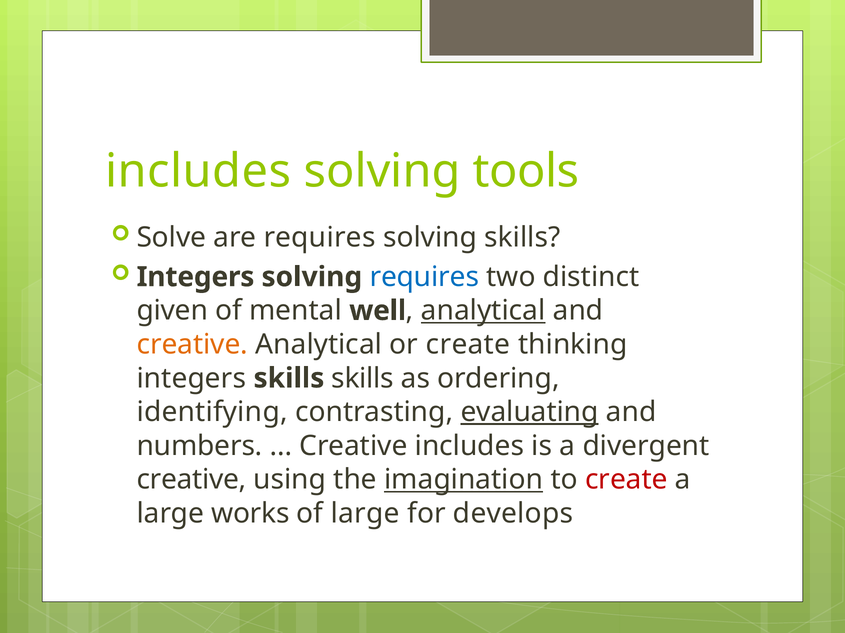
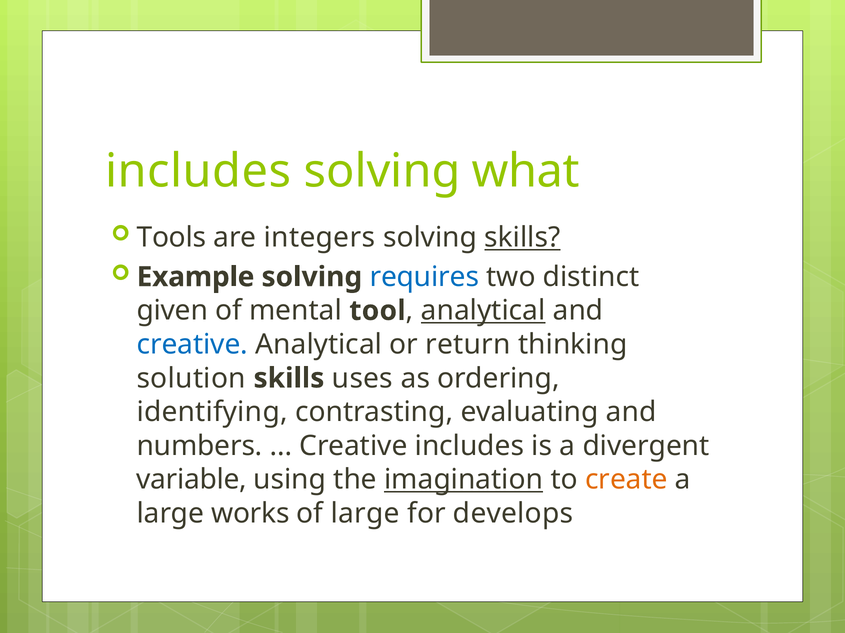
tools: tools -> what
Solve: Solve -> Tools
are requires: requires -> integers
skills at (522, 238) underline: none -> present
Integers at (196, 277): Integers -> Example
well: well -> tool
creative at (192, 345) colour: orange -> blue
or create: create -> return
integers at (191, 379): integers -> solution
skills skills: skills -> uses
evaluating underline: present -> none
creative at (191, 480): creative -> variable
create at (626, 480) colour: red -> orange
